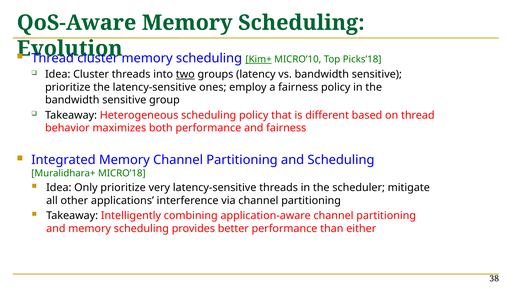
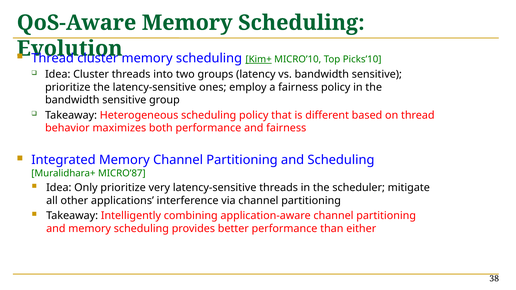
Picks’18: Picks’18 -> Picks’10
two underline: present -> none
MICRO’18: MICRO’18 -> MICRO’87
